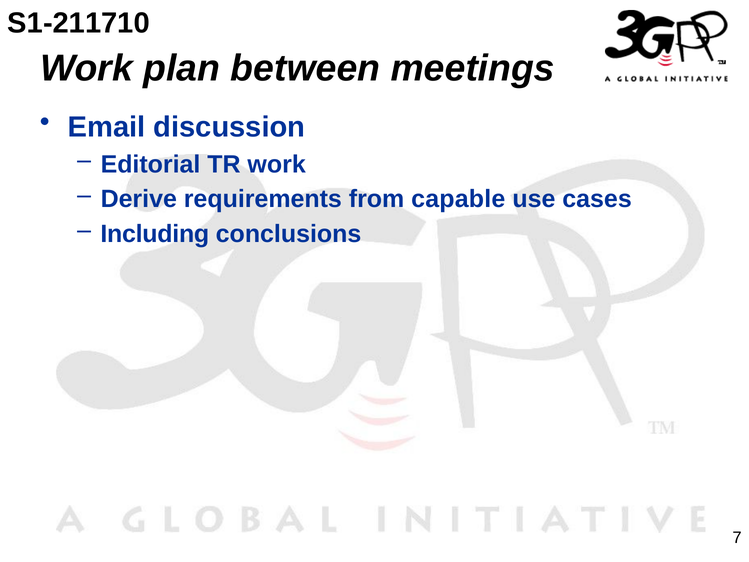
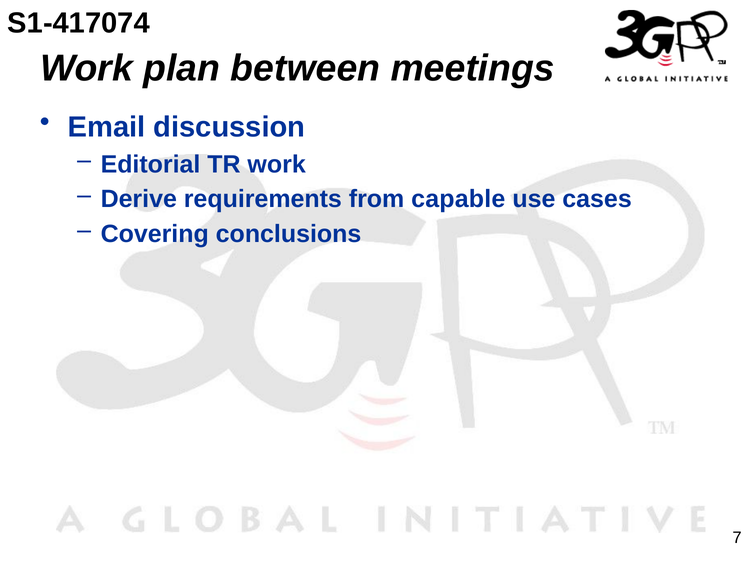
S1-211710: S1-211710 -> S1-417074
Including: Including -> Covering
